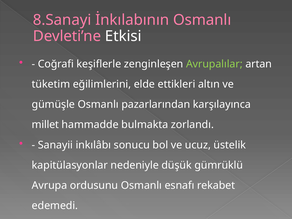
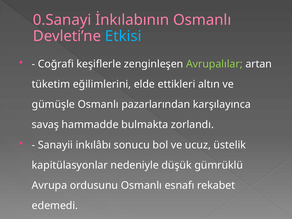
8.Sanayi: 8.Sanayi -> 0.Sanayi
Etkisi colour: white -> light blue
millet: millet -> savaş
